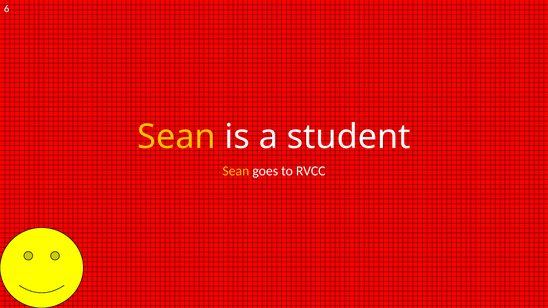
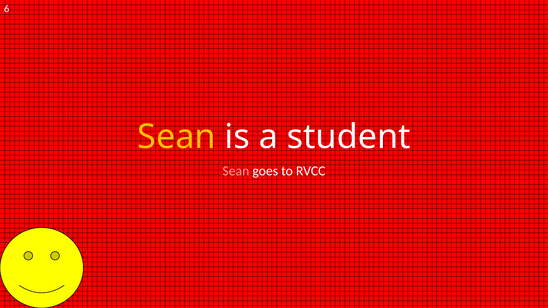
Sean at (236, 171) colour: yellow -> pink
